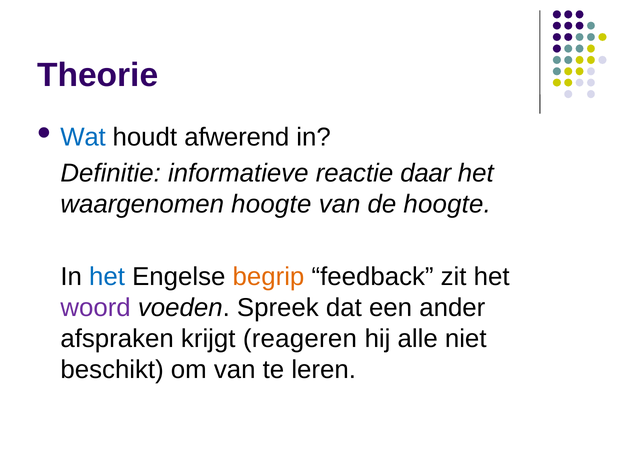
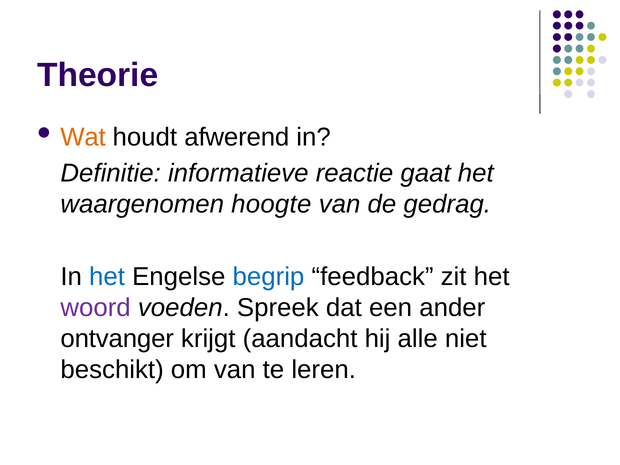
Wat colour: blue -> orange
daar: daar -> gaat
de hoogte: hoogte -> gedrag
begrip colour: orange -> blue
afspraken: afspraken -> ontvanger
reageren: reageren -> aandacht
